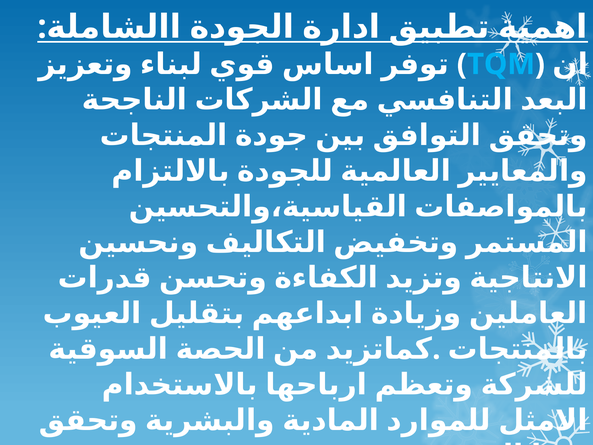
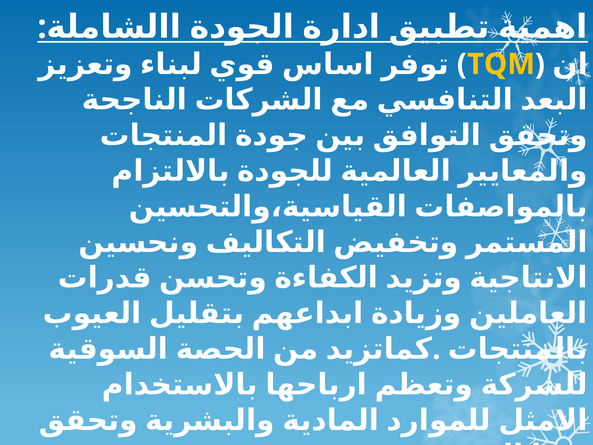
TQM colour: light blue -> yellow
